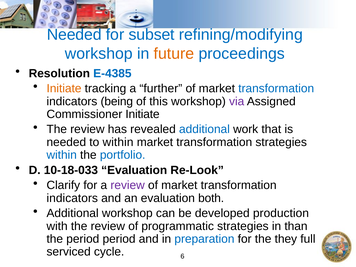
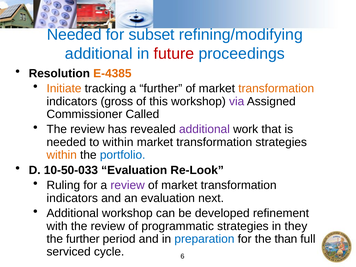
workshop at (99, 54): workshop -> additional
future colour: orange -> red
E-4385 colour: blue -> orange
transformation at (276, 89) colour: blue -> orange
being: being -> gross
Commissioner Initiate: Initiate -> Called
additional at (204, 129) colour: blue -> purple
within at (62, 155) colour: blue -> orange
10-18-033: 10-18-033 -> 10-50-033
Clarify: Clarify -> Ruling
both: both -> next
production: production -> refinement
than: than -> they
the period: period -> further
they: they -> than
